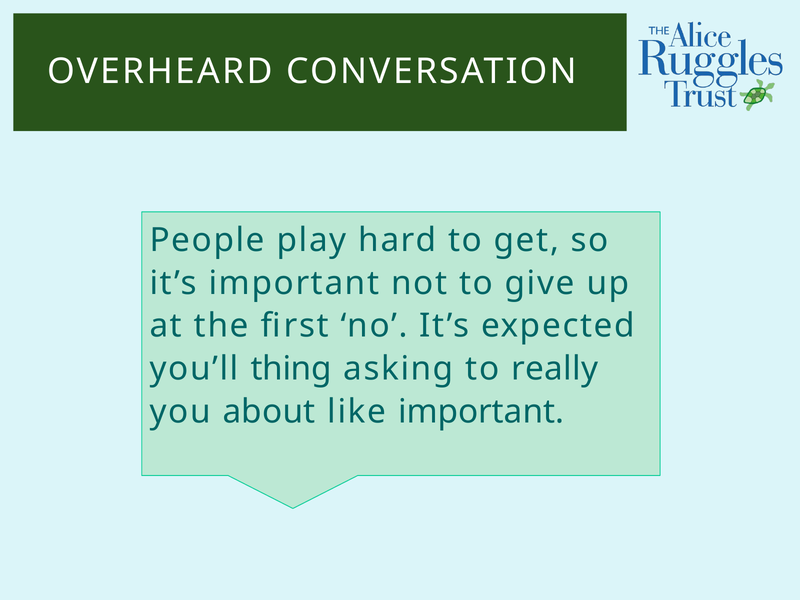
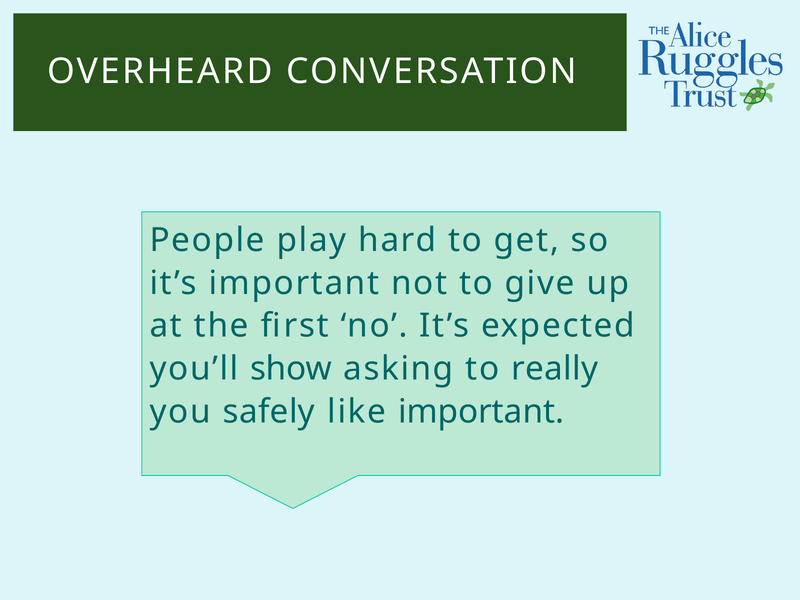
thing: thing -> show
about: about -> safely
